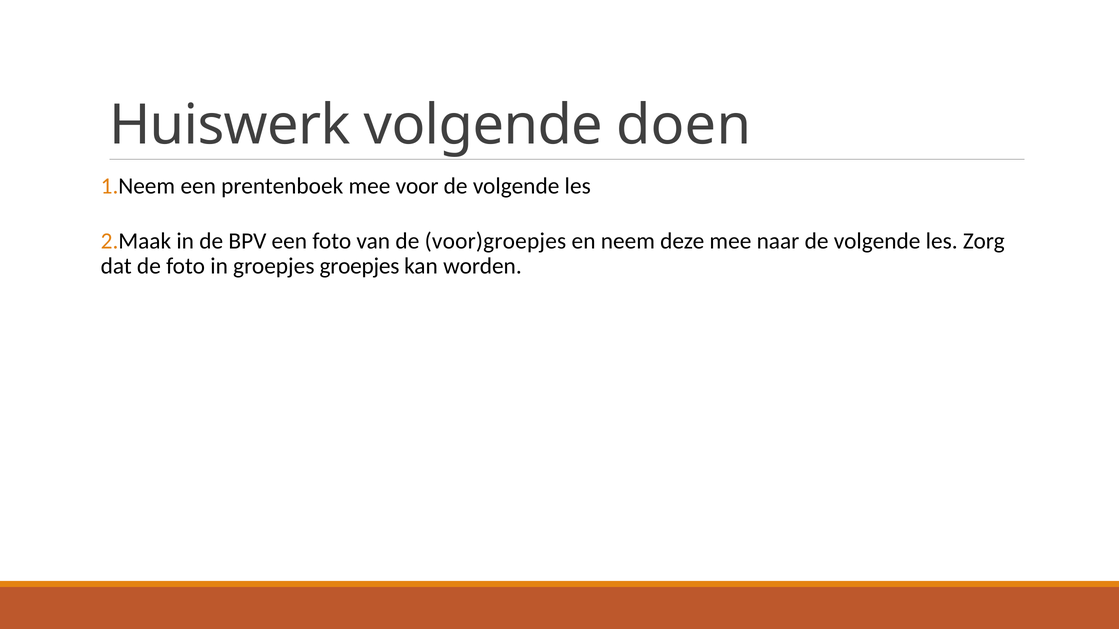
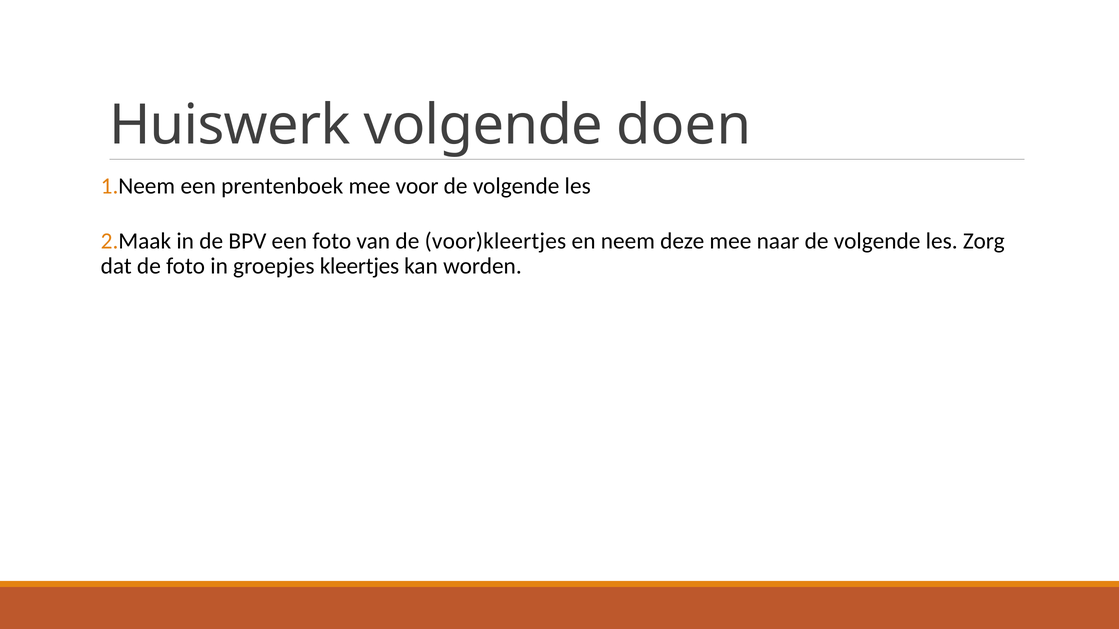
voor)groepjes: voor)groepjes -> voor)kleertjes
groepjes groepjes: groepjes -> kleertjes
